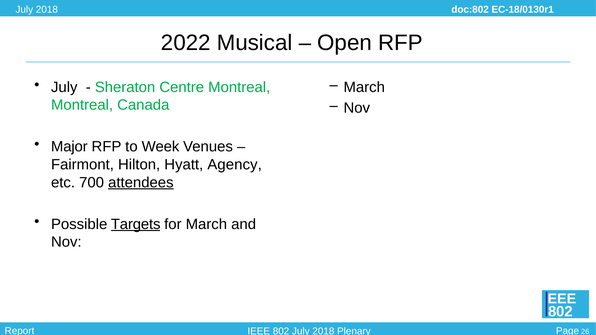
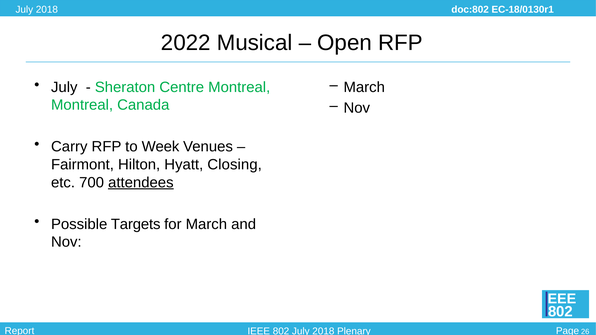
Major: Major -> Carry
Agency: Agency -> Closing
Targets underline: present -> none
